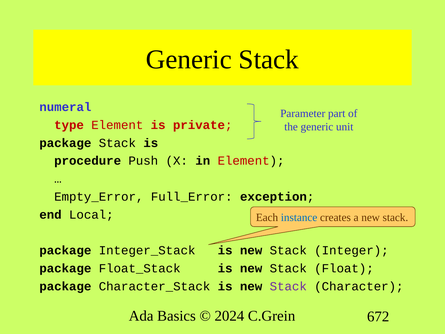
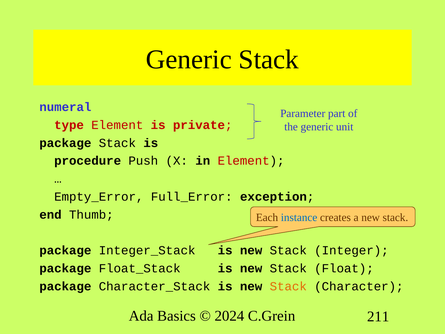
Local: Local -> Thumb
Stack at (288, 286) colour: purple -> orange
672: 672 -> 211
